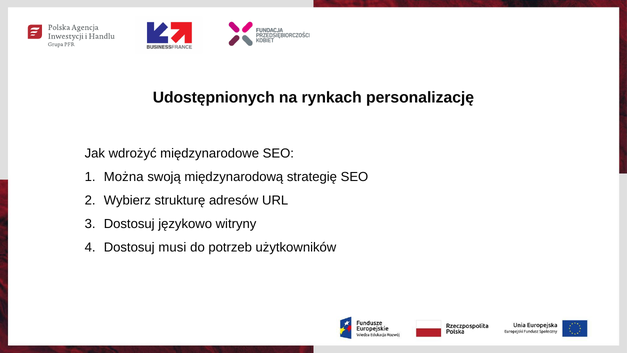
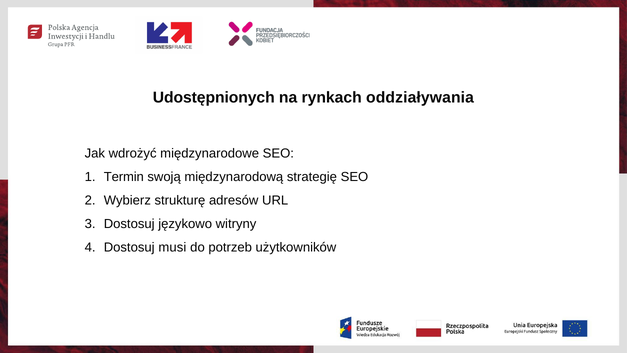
personalizację: personalizację -> oddziaływania
Można: Można -> Termin
